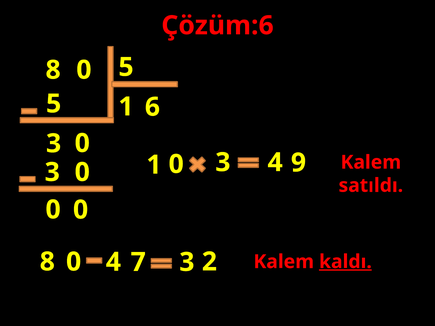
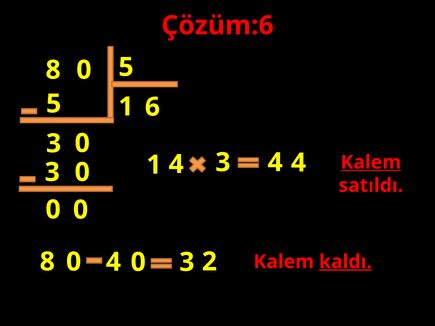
Kalem at (371, 162) underline: none -> present
1 0: 0 -> 4
4 9: 9 -> 4
4 7: 7 -> 0
